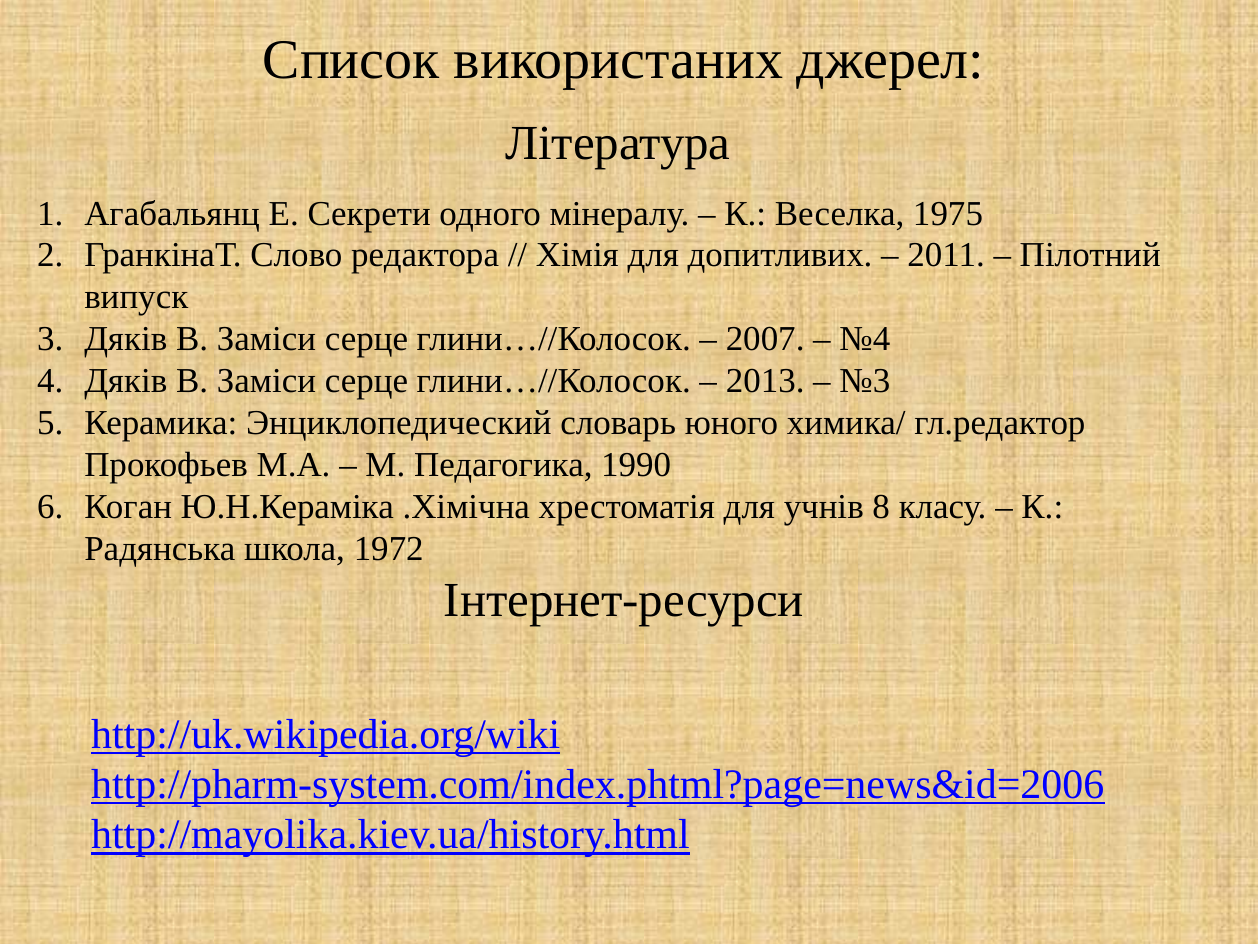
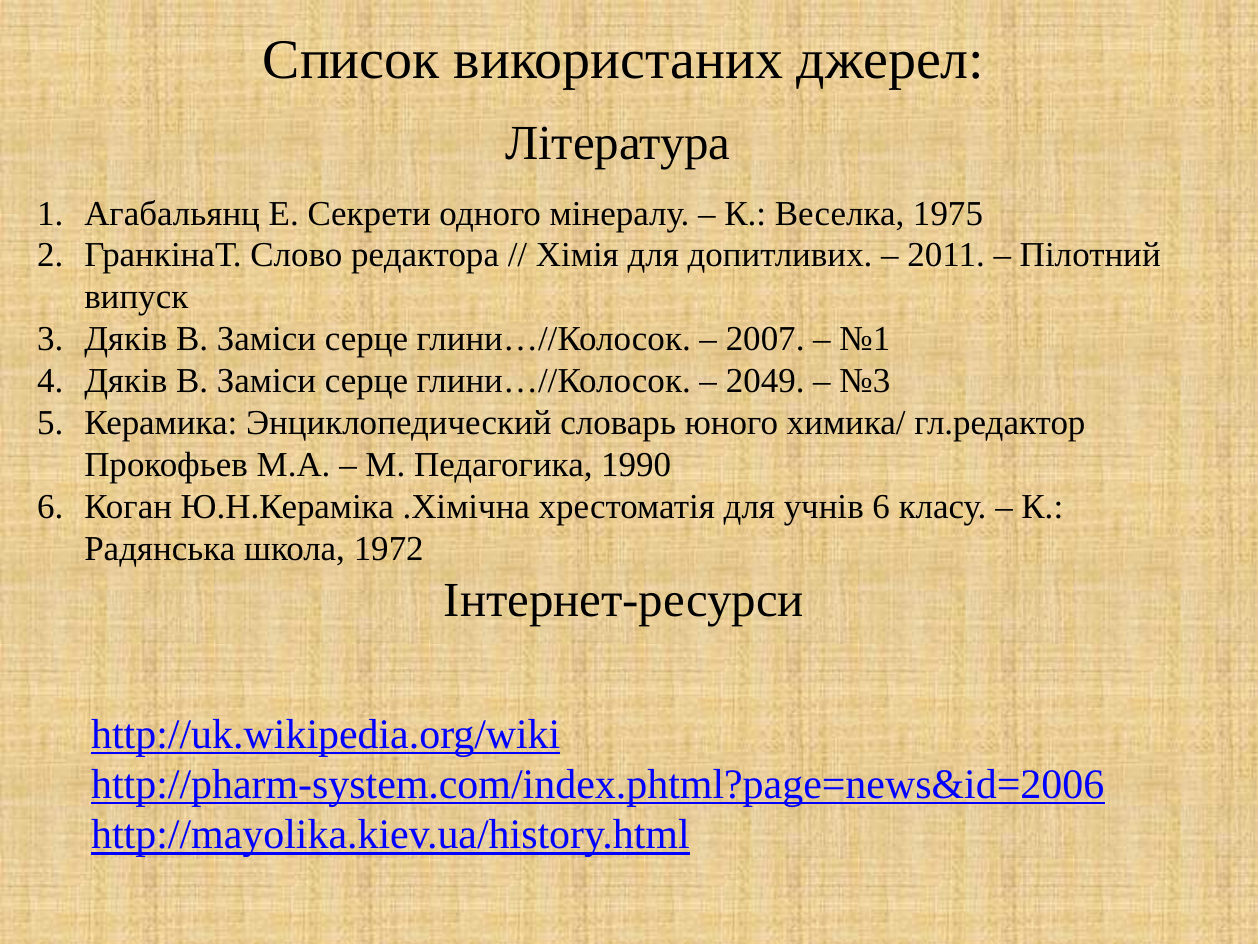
№4: №4 -> №1
2013: 2013 -> 2049
учнів 8: 8 -> 6
